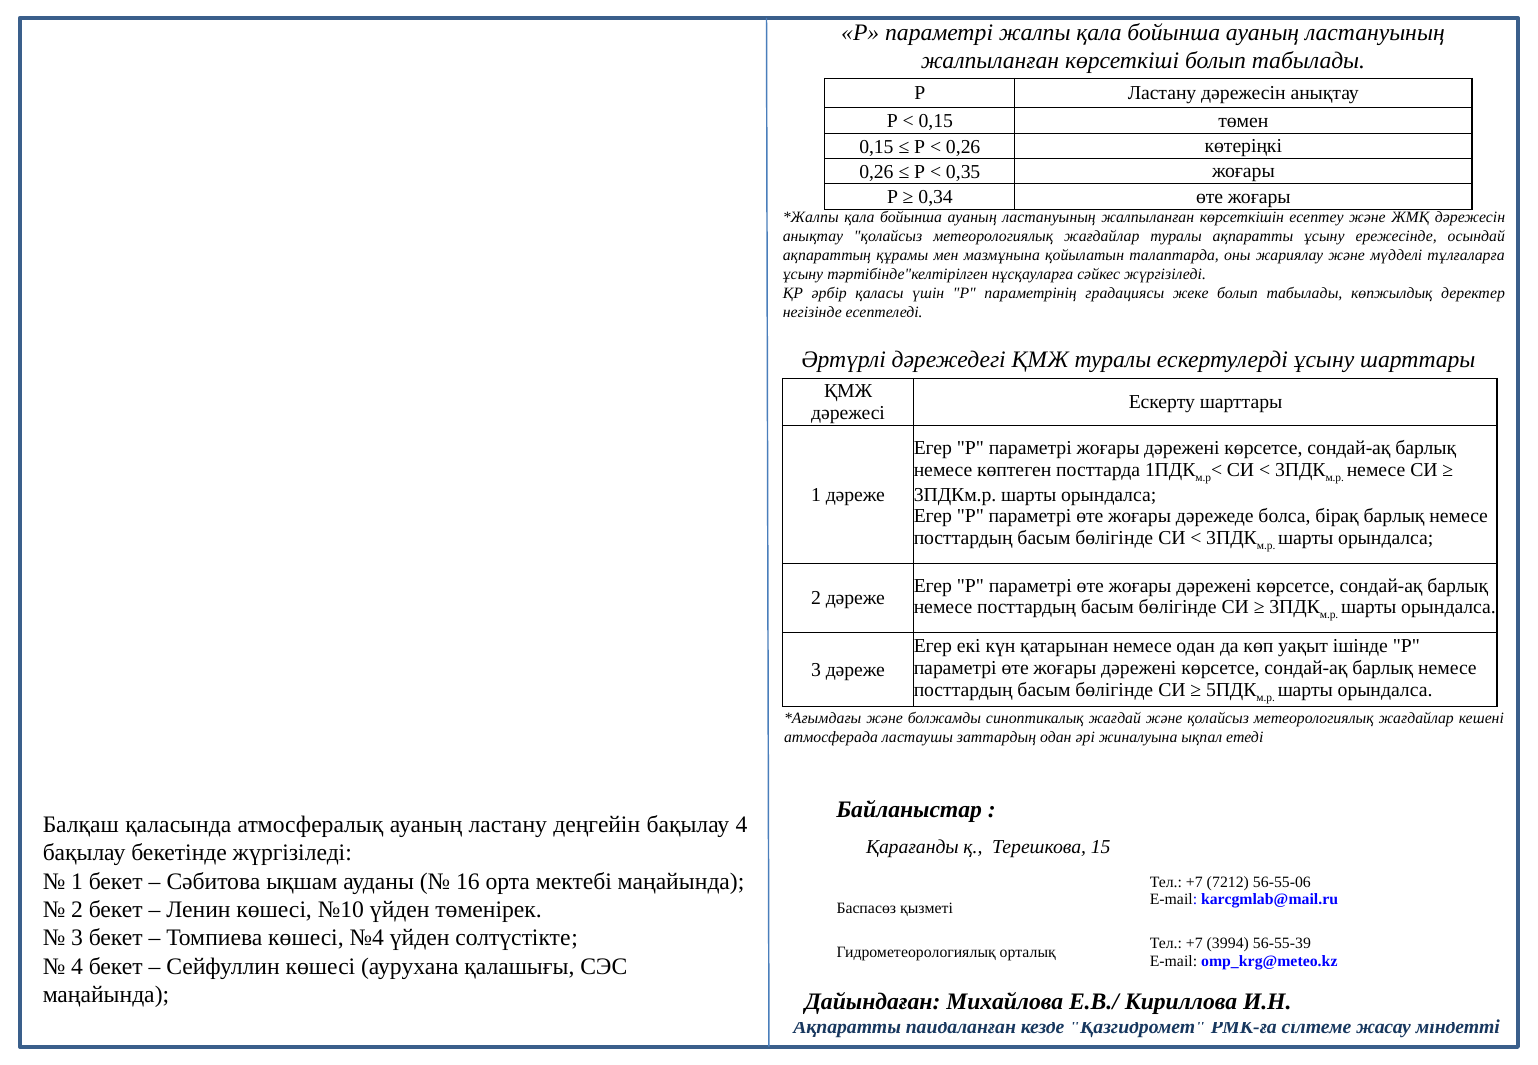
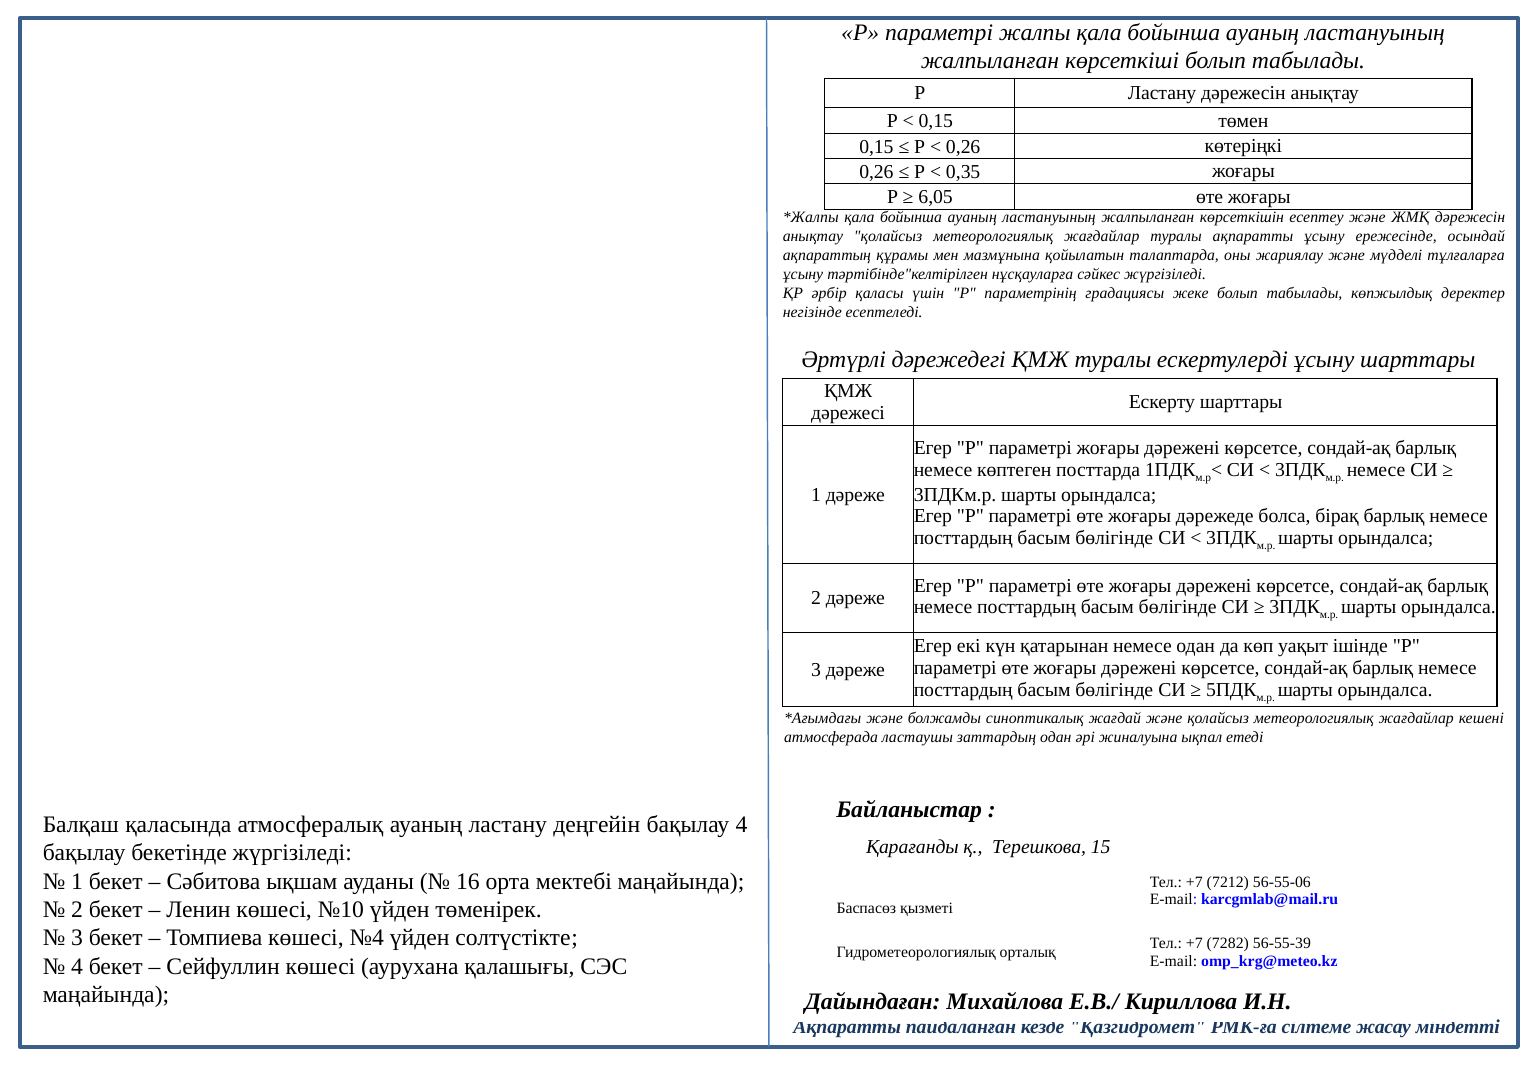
0,34: 0,34 -> 6,05
3994: 3994 -> 7282
